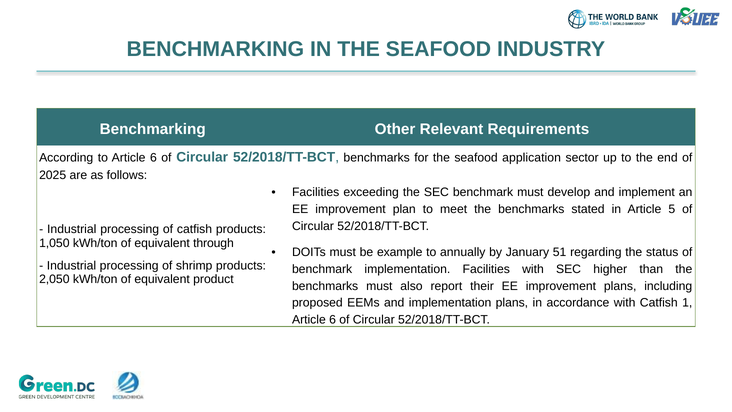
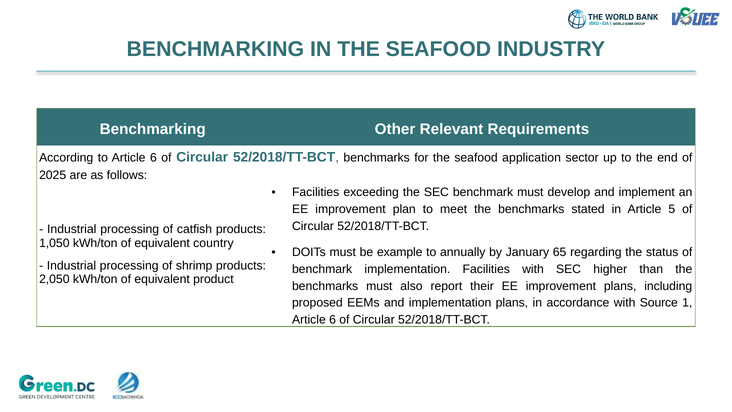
through: through -> country
51: 51 -> 65
with Catfish: Catfish -> Source
